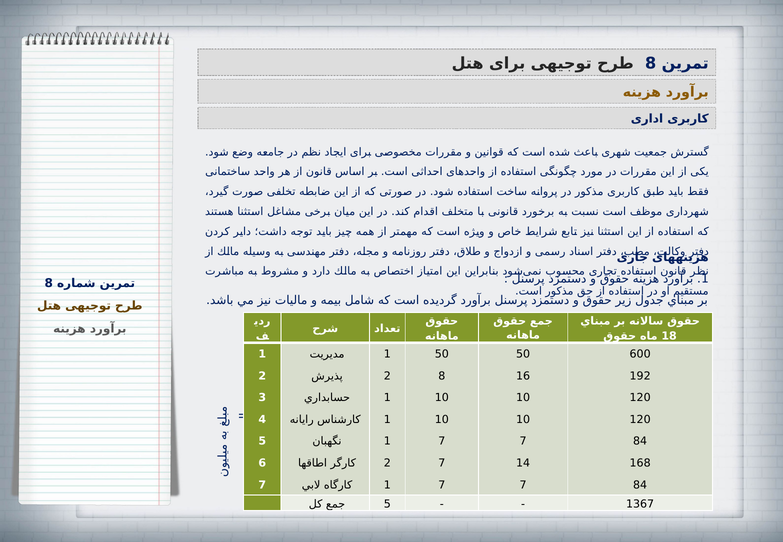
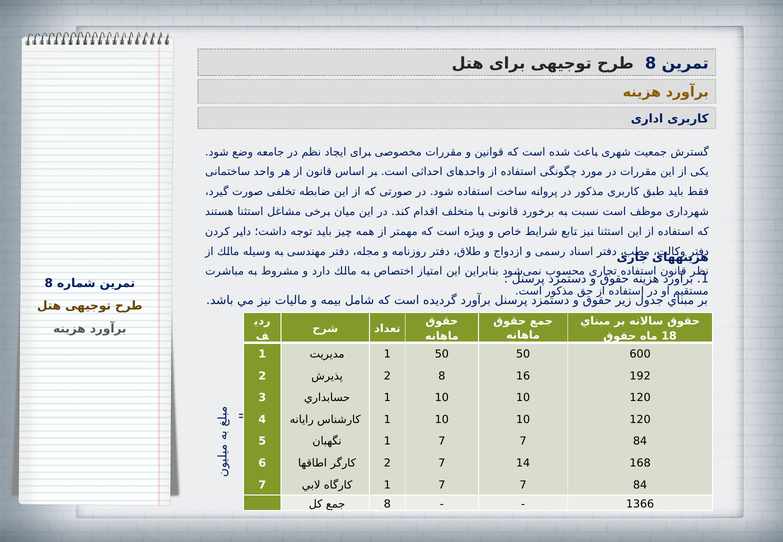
5 at (387, 504): 5 -> 8
1367: 1367 -> 1366
